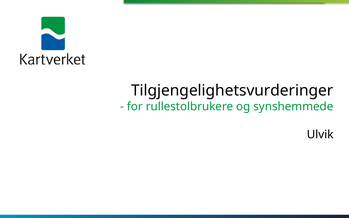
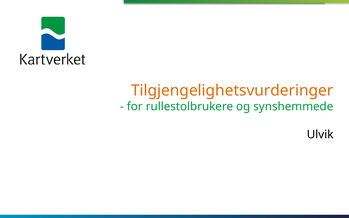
Tilgjengelighetsvurderinger colour: black -> orange
